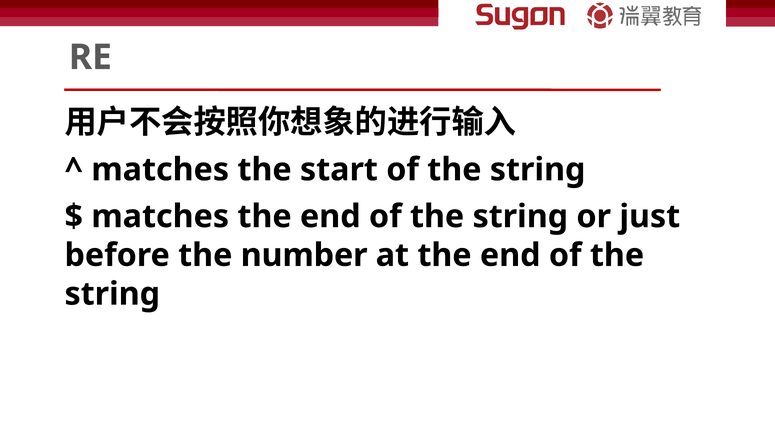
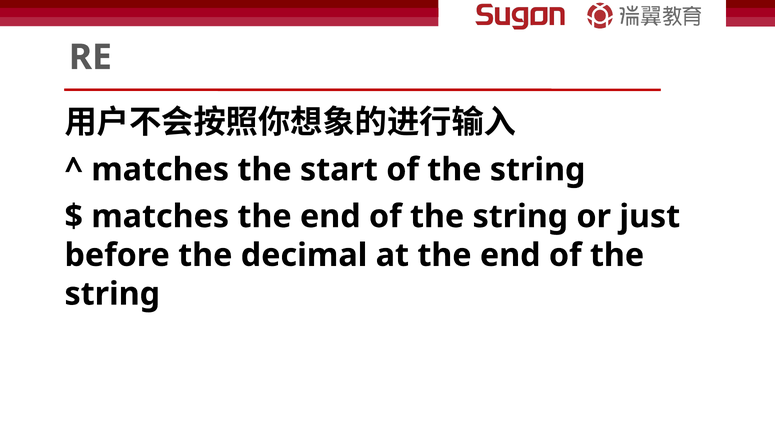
number: number -> decimal
